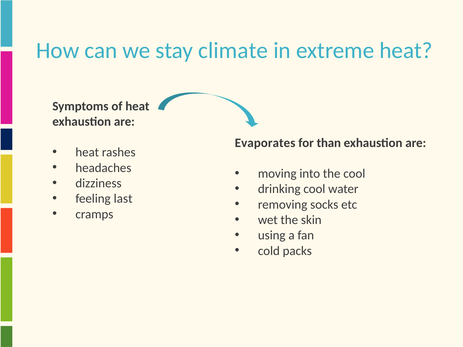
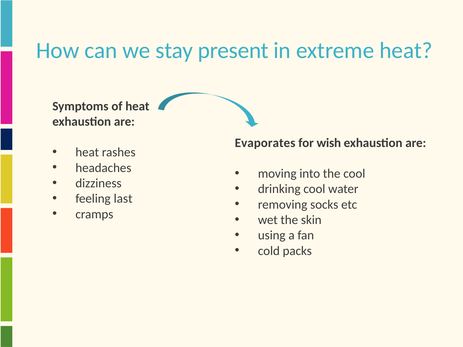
climate: climate -> present
than: than -> wish
